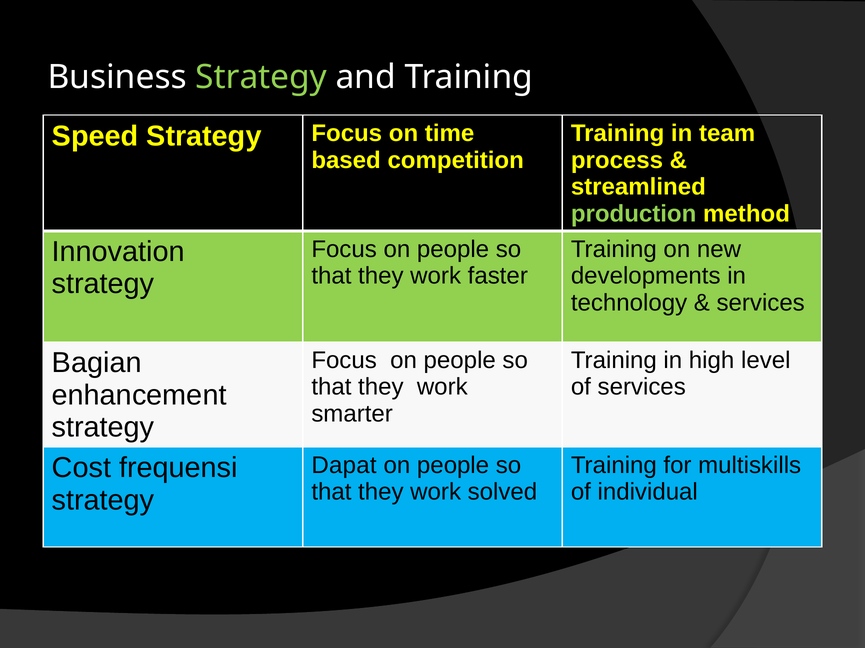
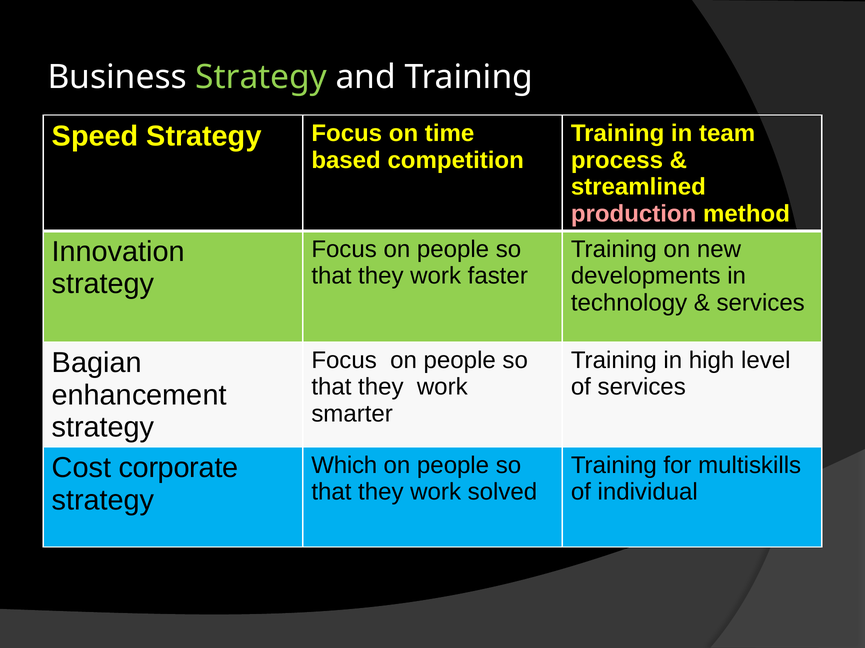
production colour: light green -> pink
Dapat: Dapat -> Which
frequensi: frequensi -> corporate
